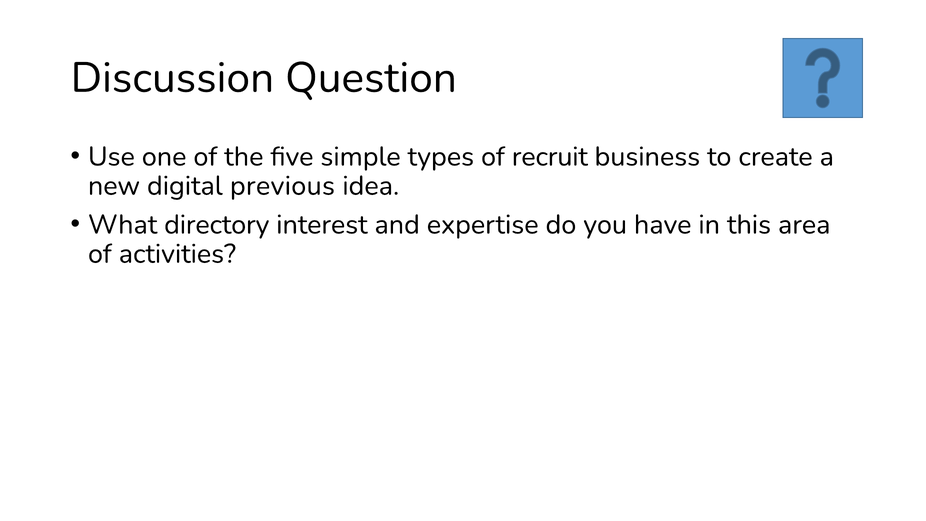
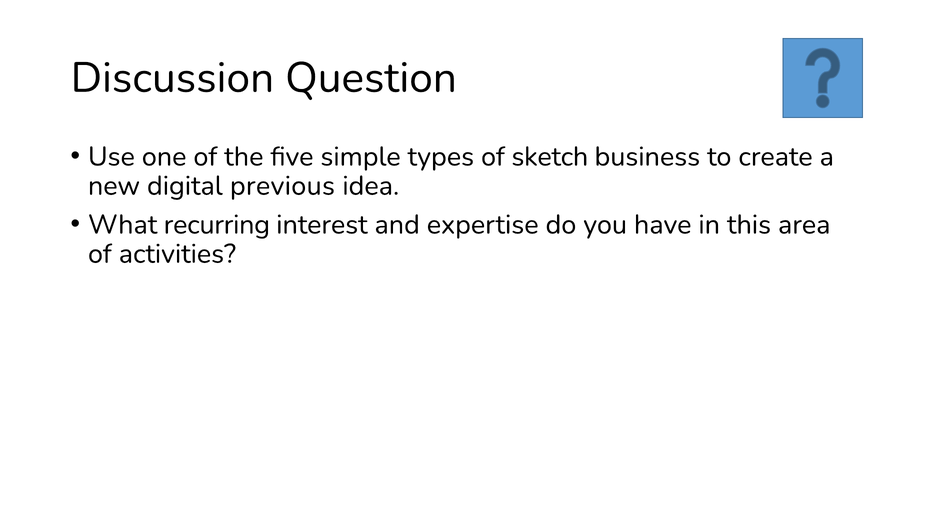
recruit: recruit -> sketch
directory: directory -> recurring
